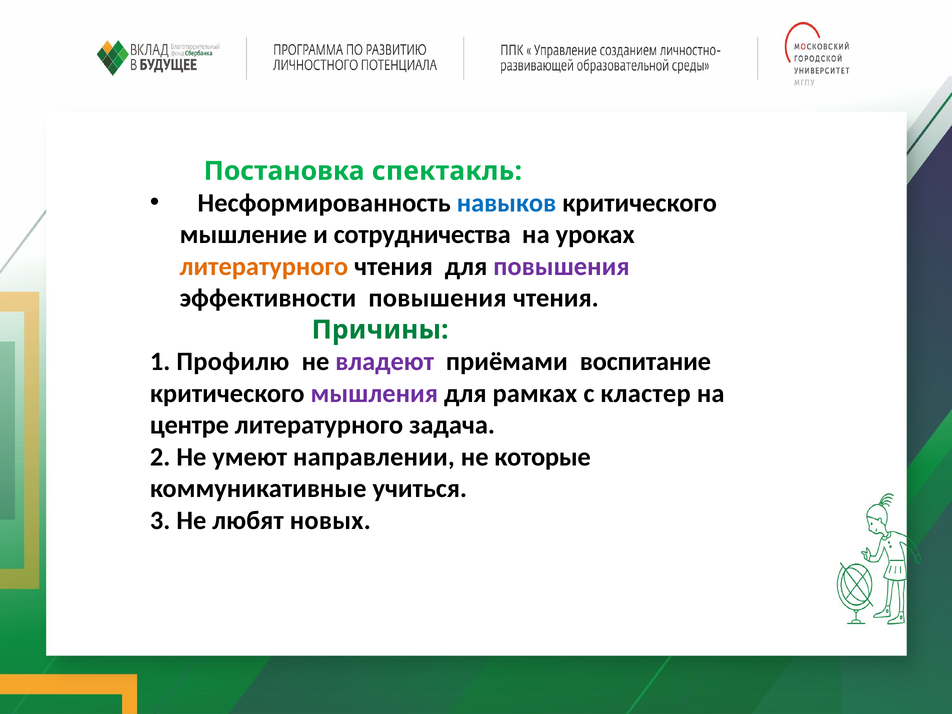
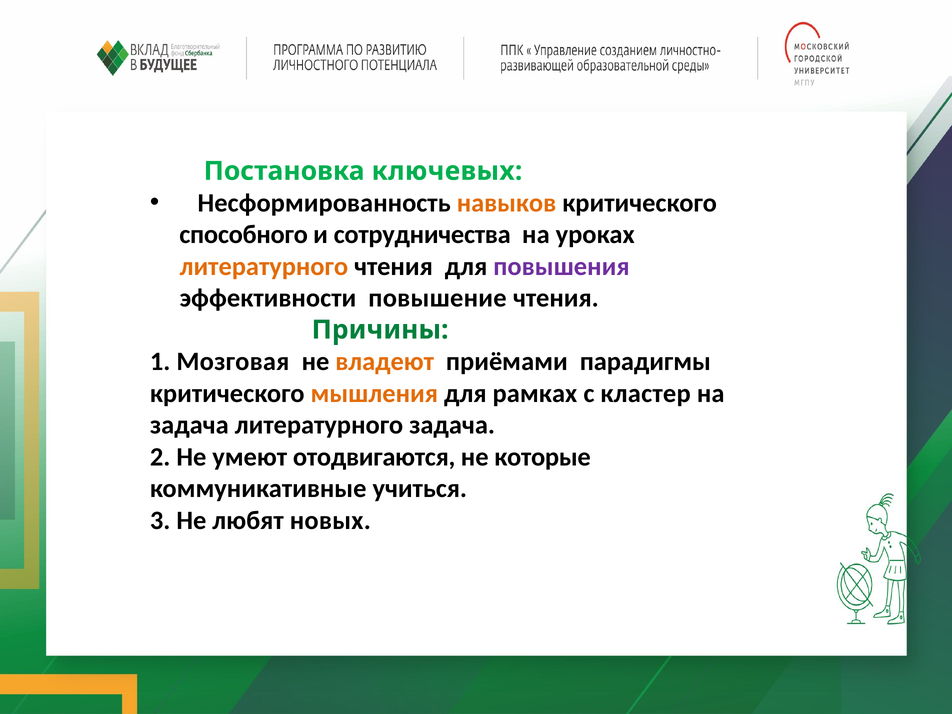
спектакль: спектакль -> ключевых
навыков colour: blue -> orange
мышление: мышление -> способного
эффективности повышения: повышения -> повышение
Профилю: Профилю -> Мозговая
владеют colour: purple -> orange
воспитание: воспитание -> парадигмы
мышления colour: purple -> orange
центре at (189, 425): центре -> задача
направлении: направлении -> отодвигаются
